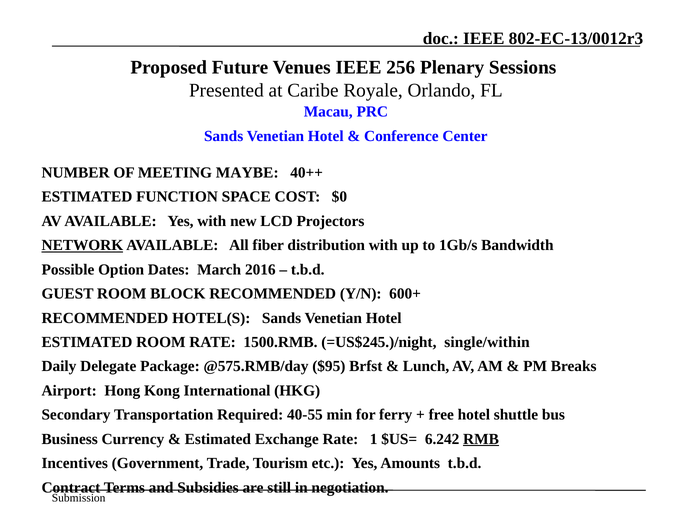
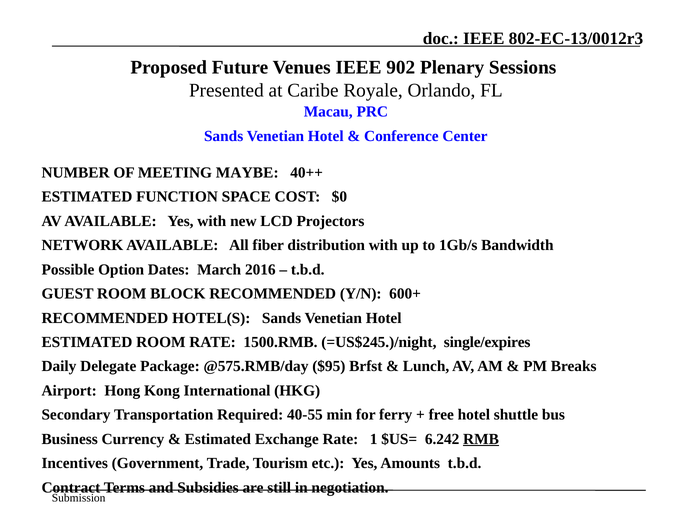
256: 256 -> 902
NETWORK underline: present -> none
single/within: single/within -> single/expires
